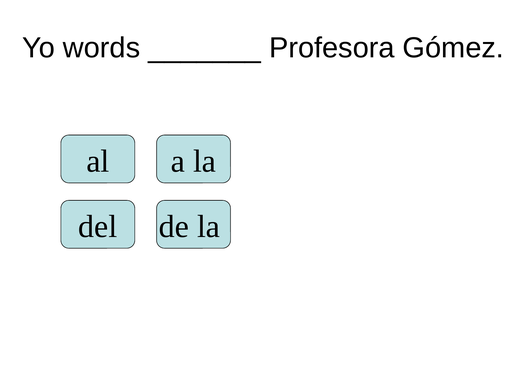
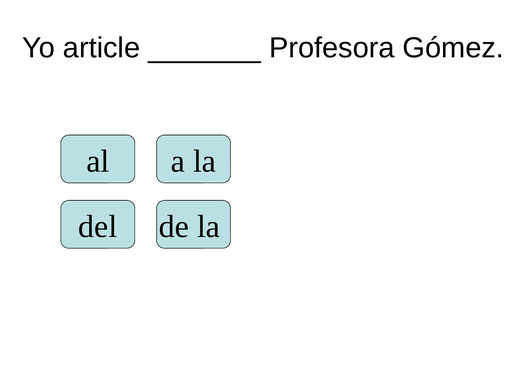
words: words -> article
